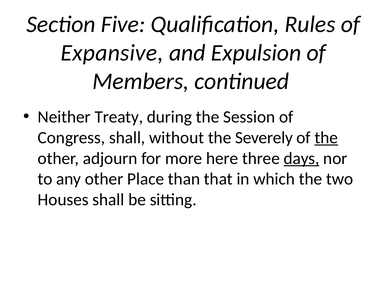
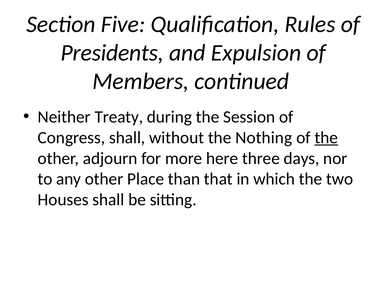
Expansive: Expansive -> Presidents
Severely: Severely -> Nothing
days underline: present -> none
